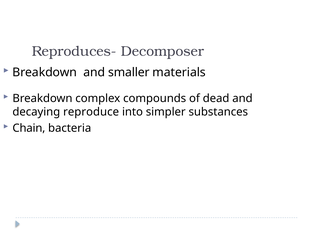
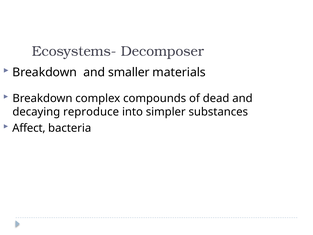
Reproduces-: Reproduces- -> Ecosystems-
Chain: Chain -> Affect
